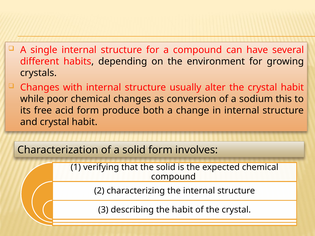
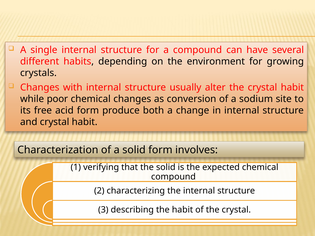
this: this -> site
